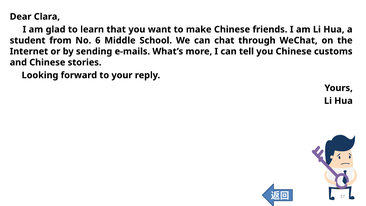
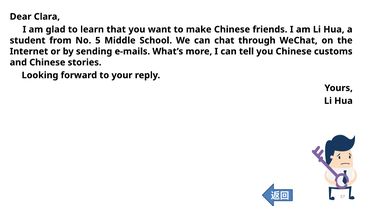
6: 6 -> 5
